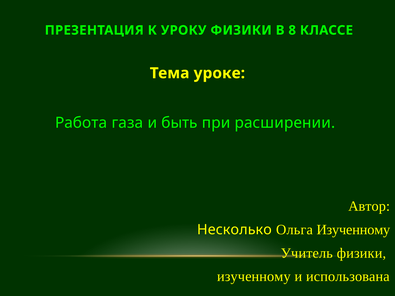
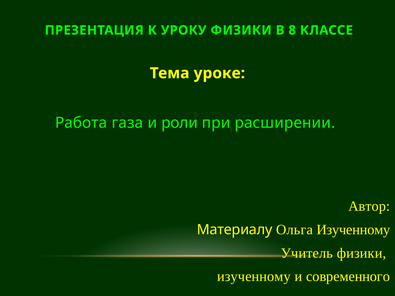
быть: быть -> роли
Несколько: Несколько -> Материалу
использована: использована -> современного
